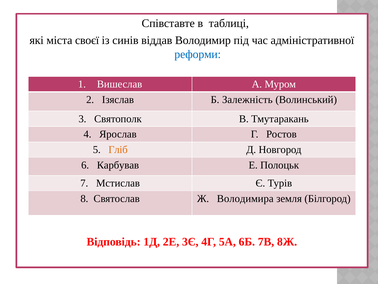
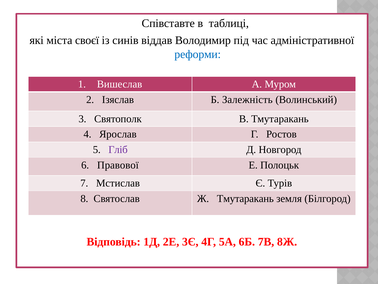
Гліб colour: orange -> purple
Карбував: Карбував -> Правової
Ж Володимира: Володимира -> Тмутаракань
